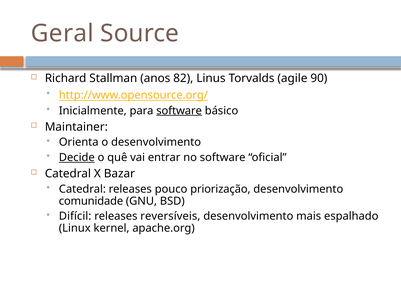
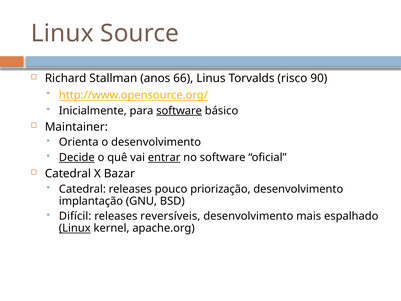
Geral at (62, 33): Geral -> Linux
82: 82 -> 66
agile: agile -> risco
entrar underline: none -> present
comunidade: comunidade -> implantação
Linux at (75, 228) underline: none -> present
